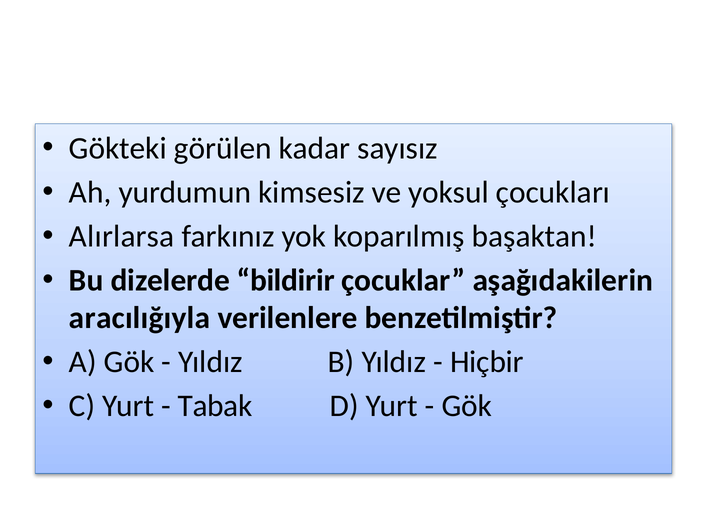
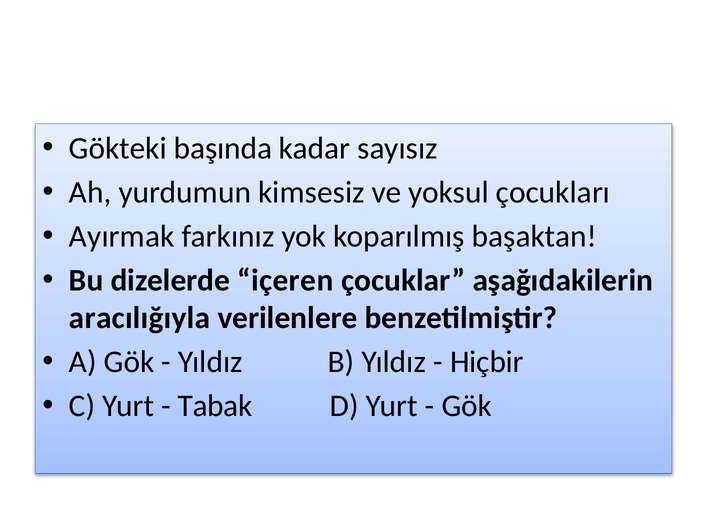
görülen: görülen -> başında
Alırlarsa: Alırlarsa -> Ayırmak
bildirir: bildirir -> içeren
